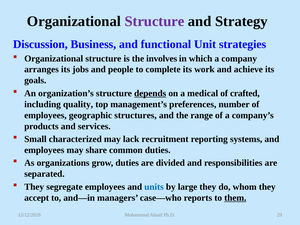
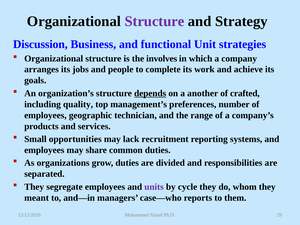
medical: medical -> another
structures: structures -> technician
characterized: characterized -> opportunities
units colour: blue -> purple
large: large -> cycle
accept: accept -> meant
them underline: present -> none
